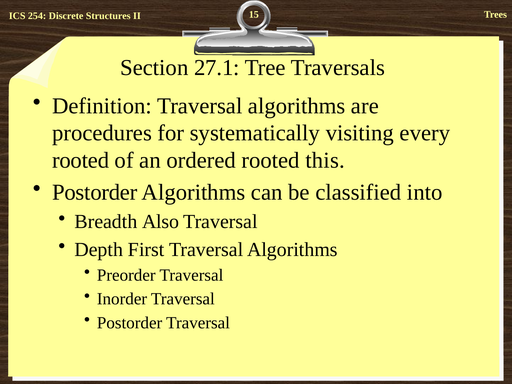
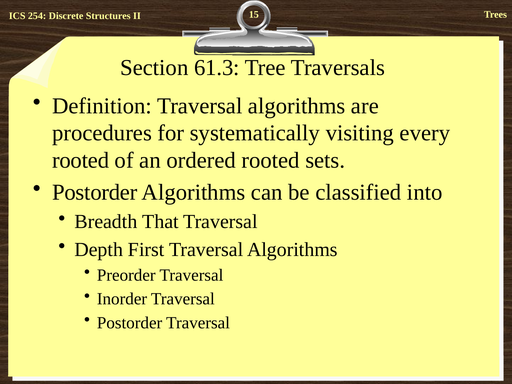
27.1: 27.1 -> 61.3
this: this -> sets
Also: Also -> That
